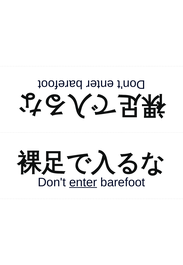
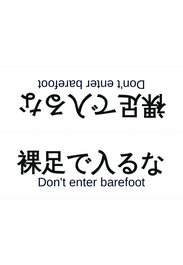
enter underline: present -> none
